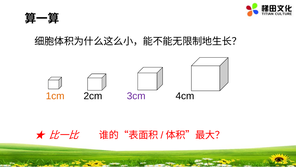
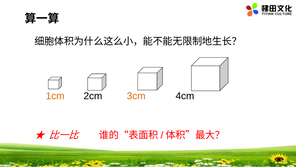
3cm colour: purple -> orange
